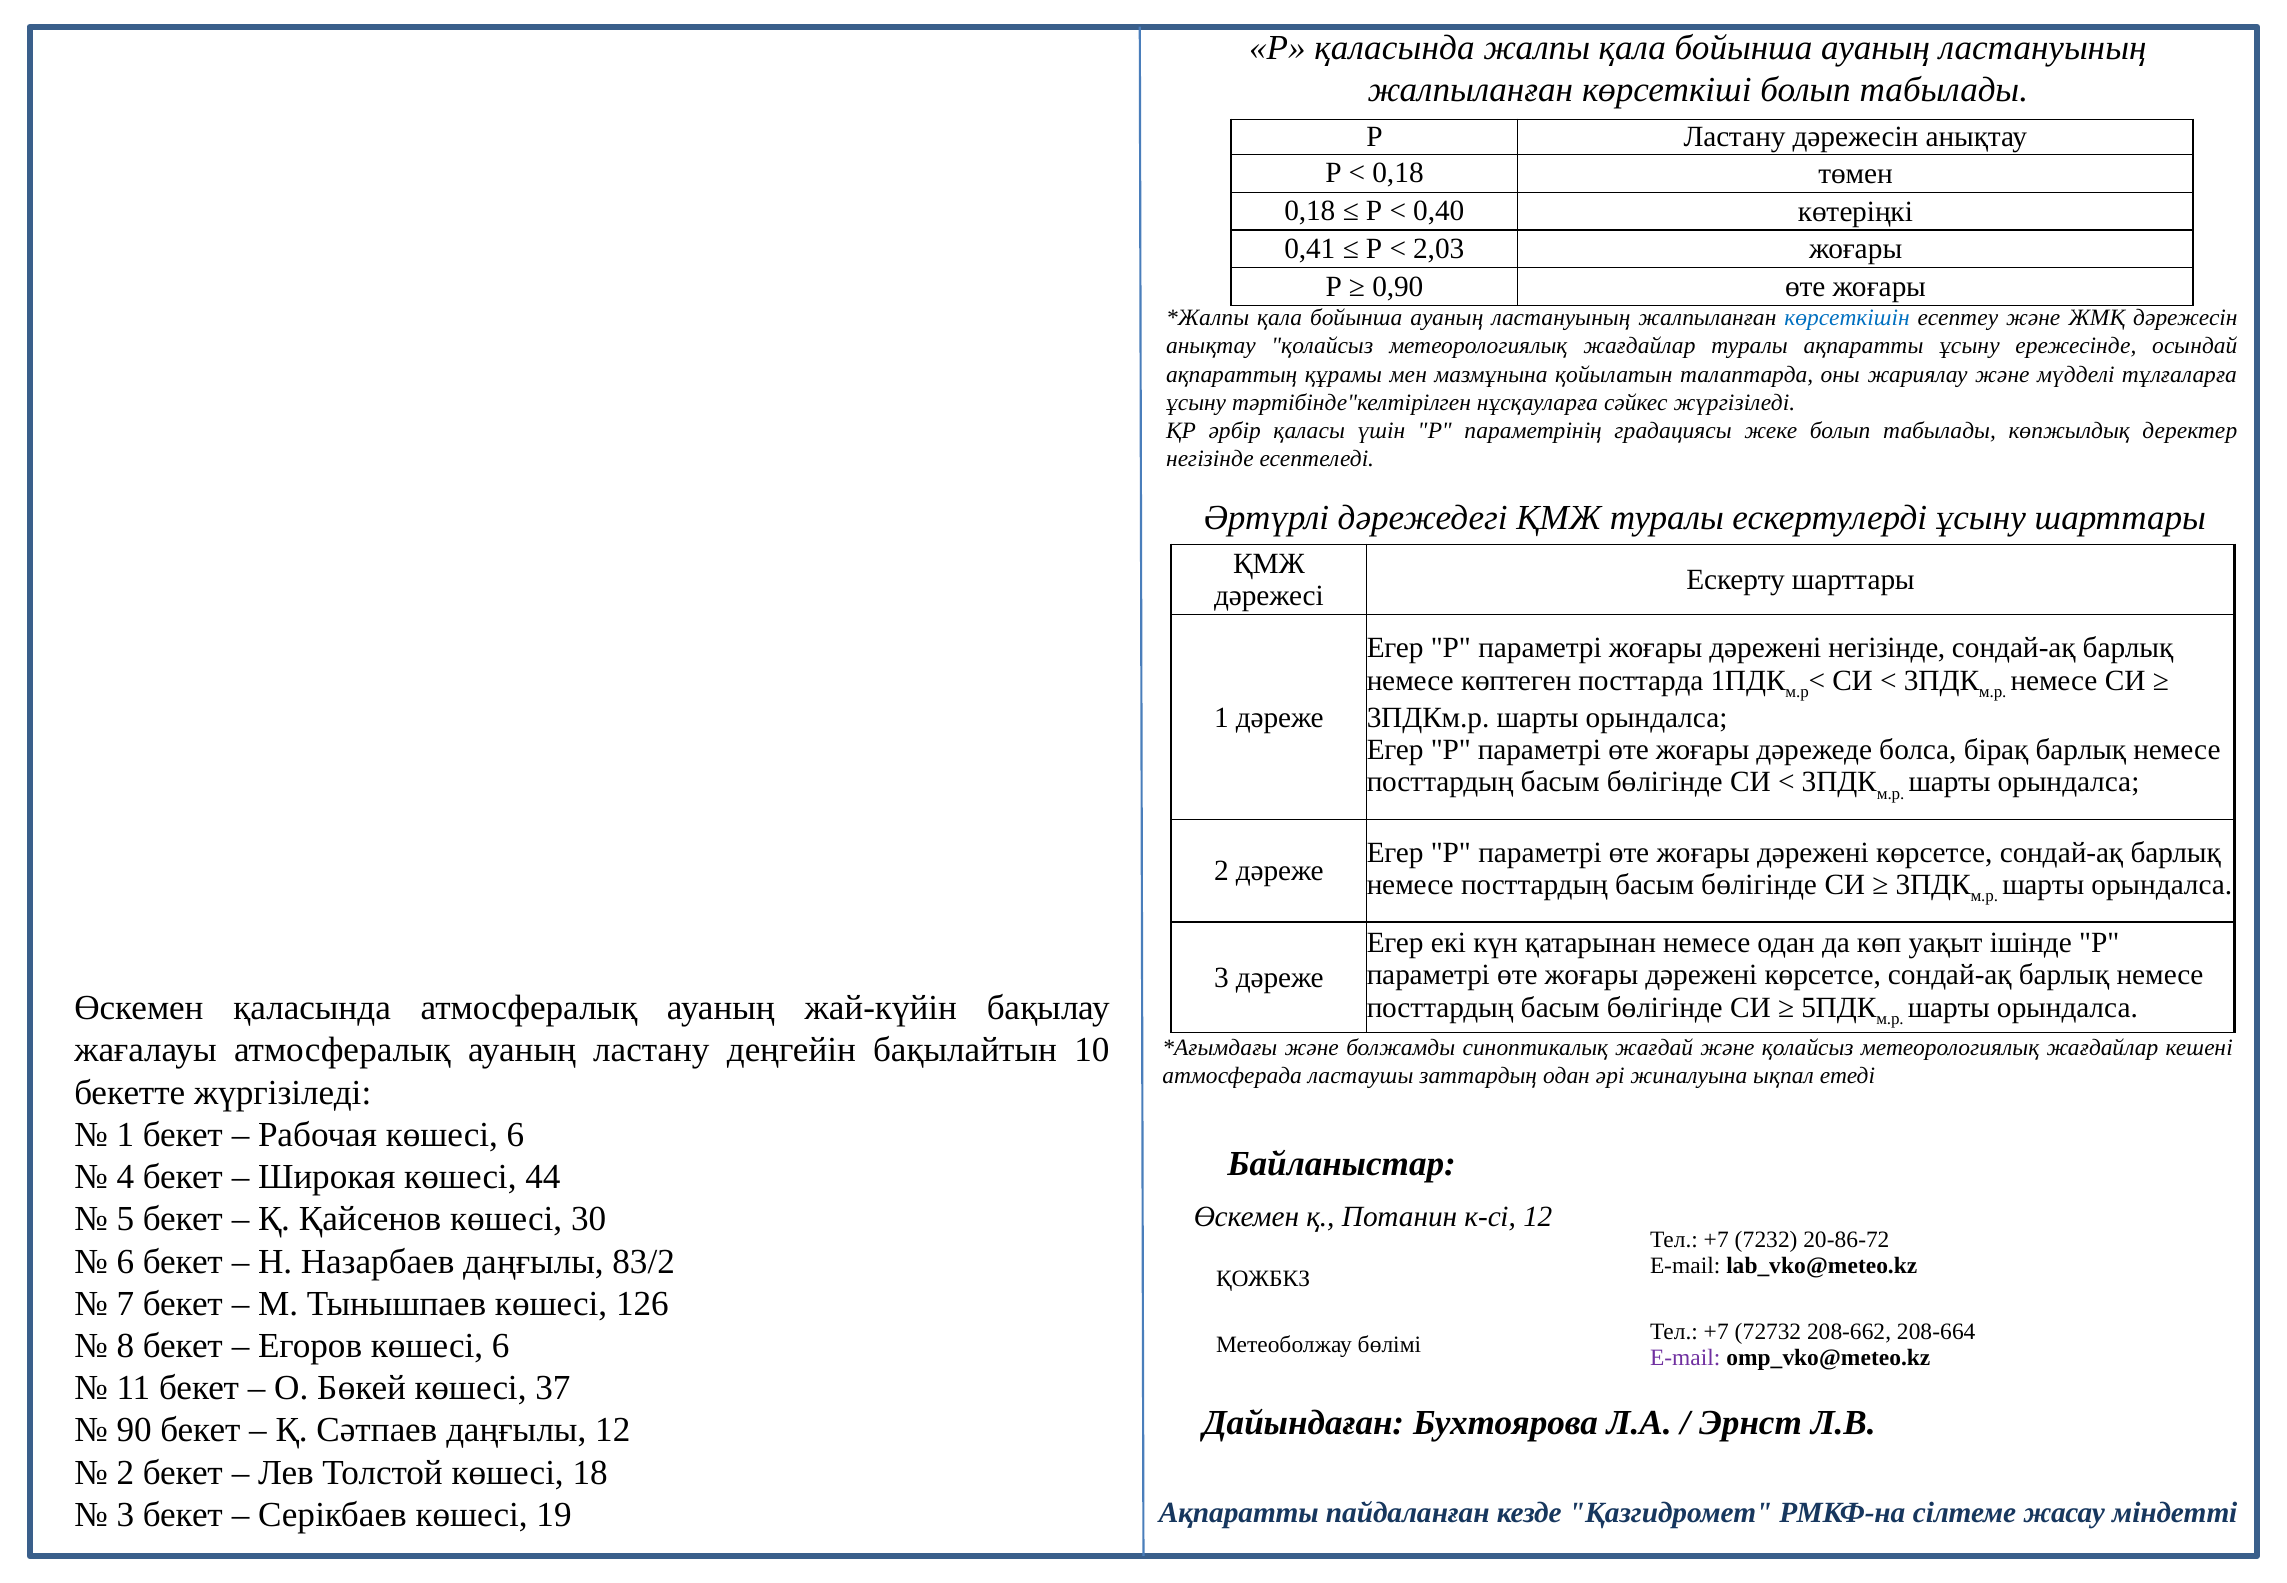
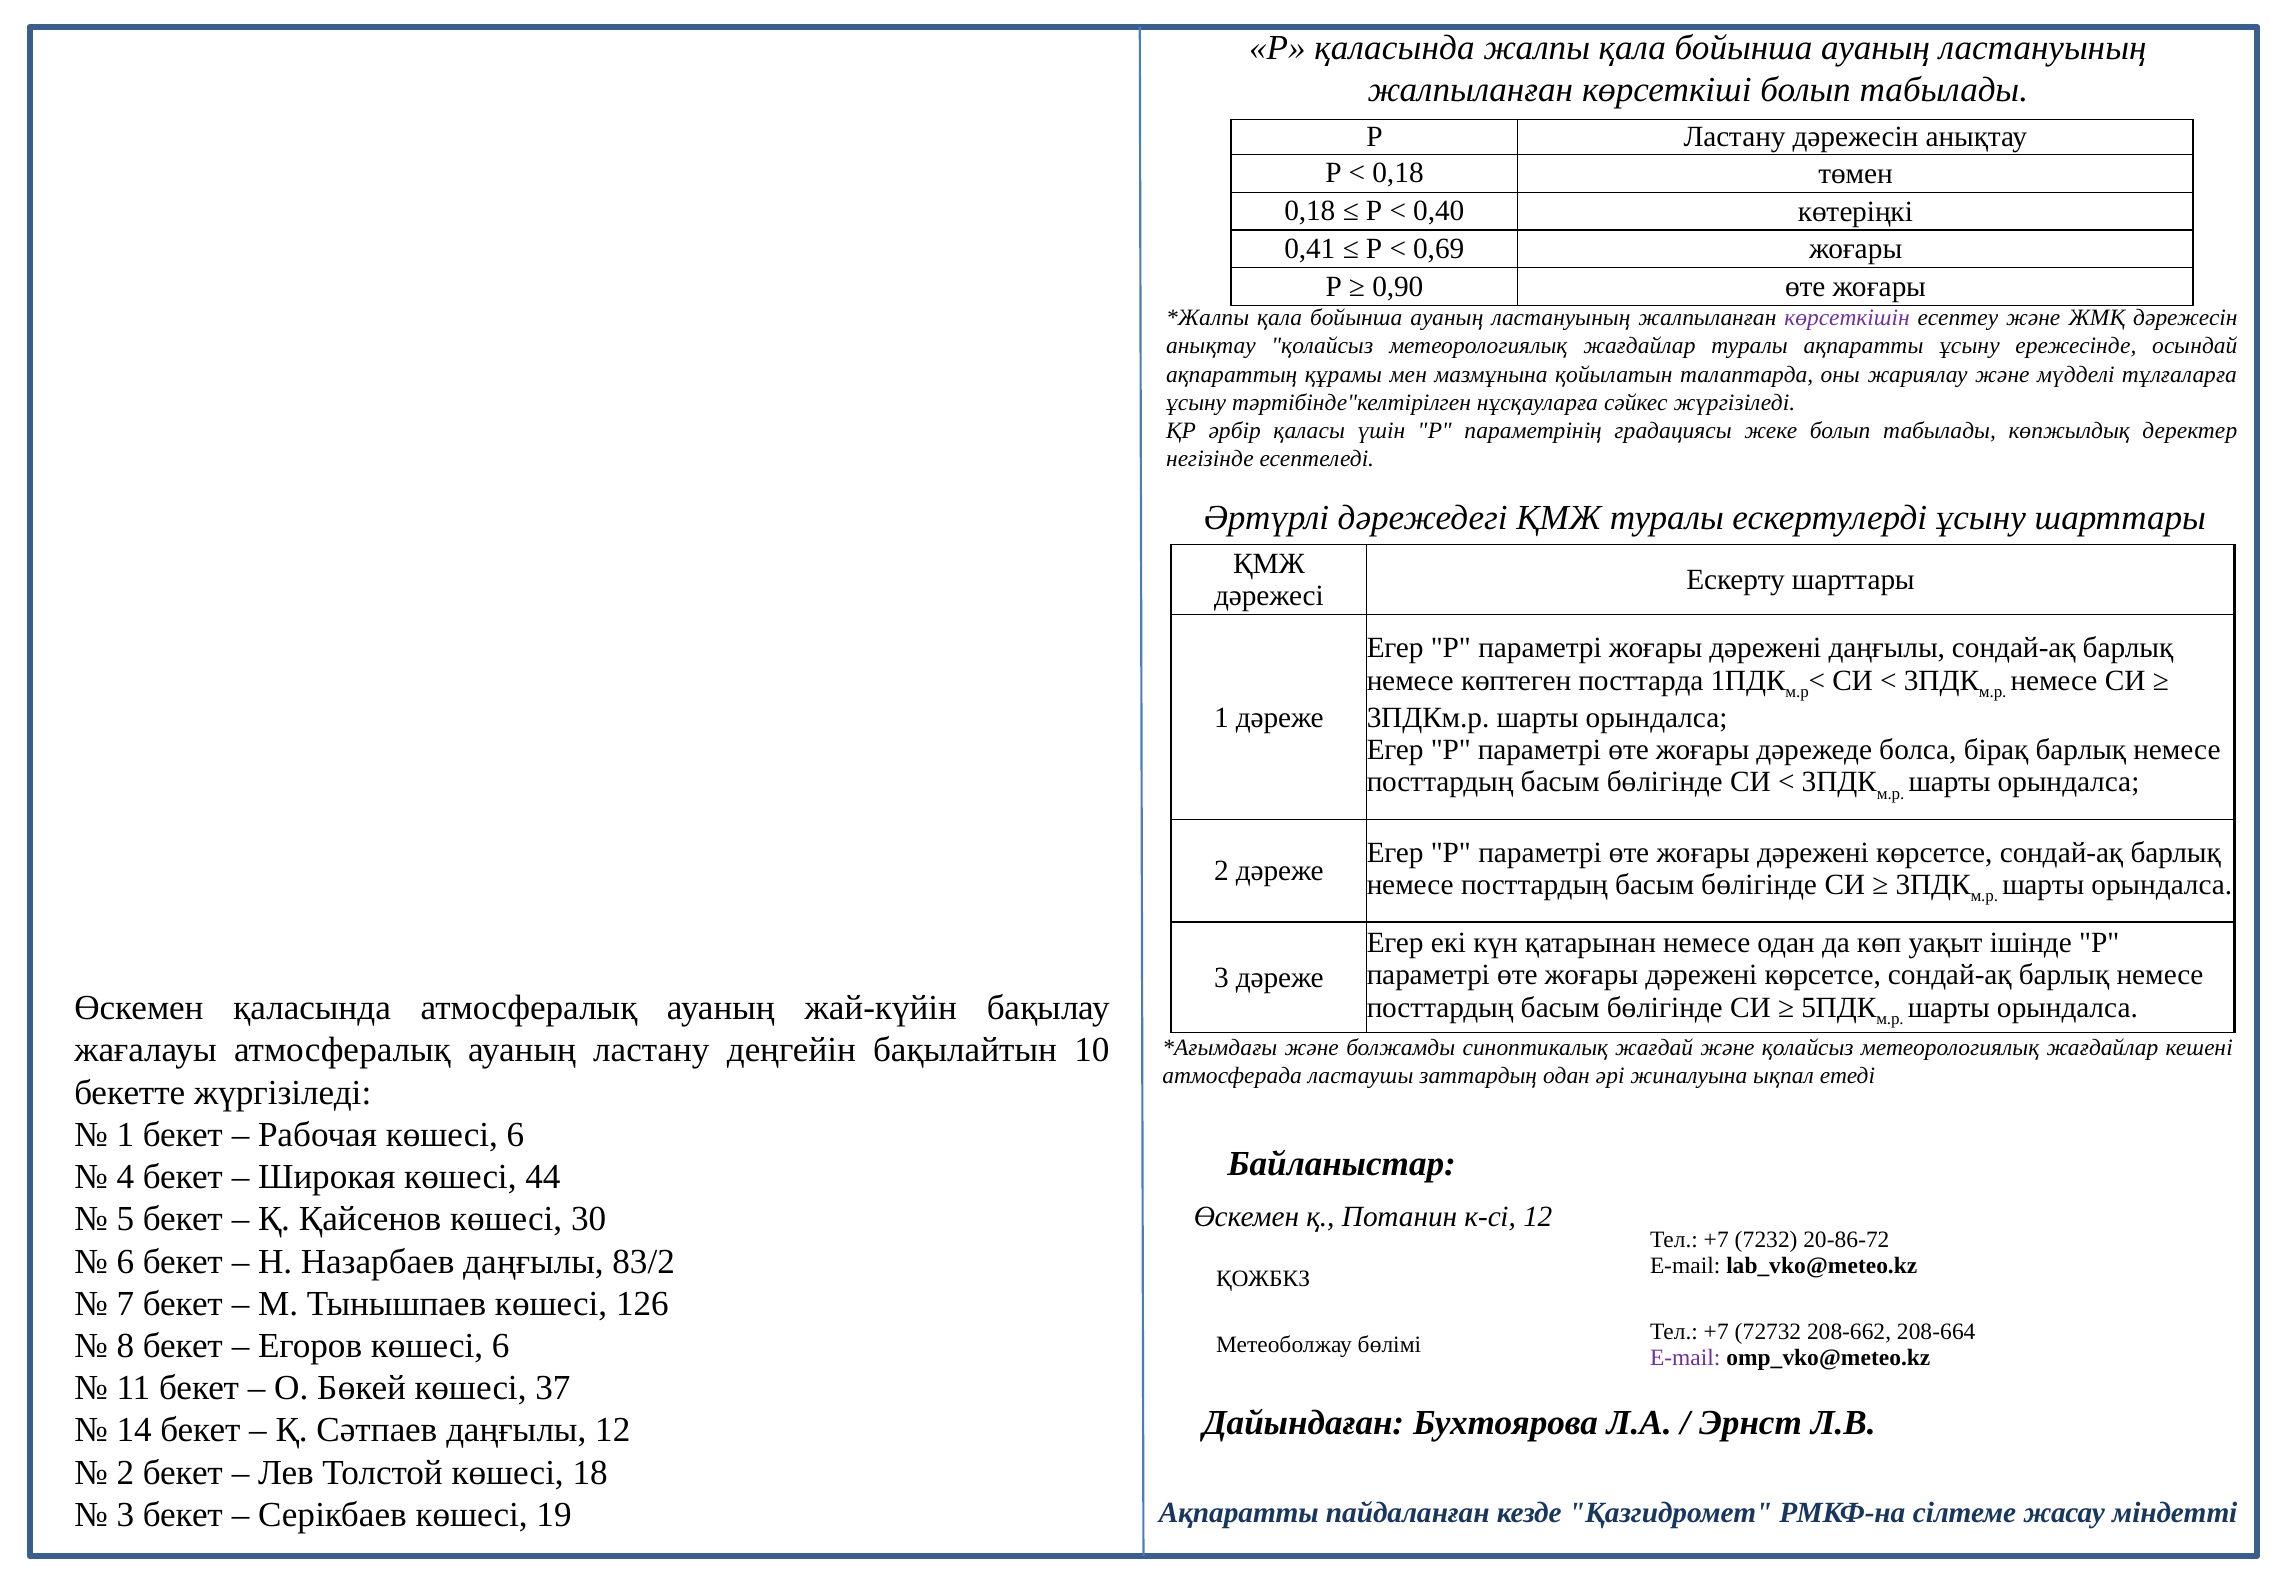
2,03: 2,03 -> 0,69
көрсеткішін colour: blue -> purple
дәрежені негізінде: негізінде -> даңғылы
90: 90 -> 14
